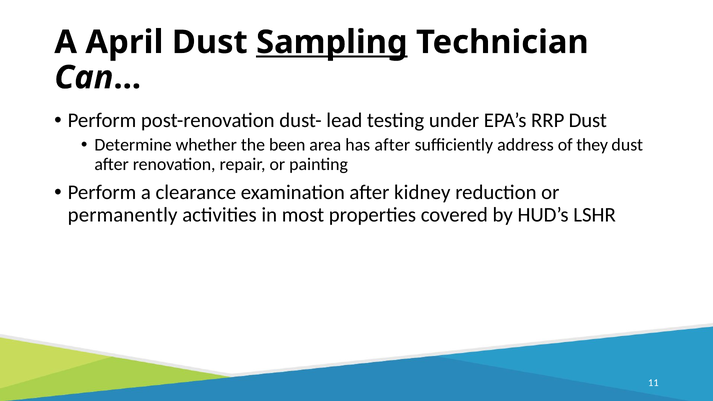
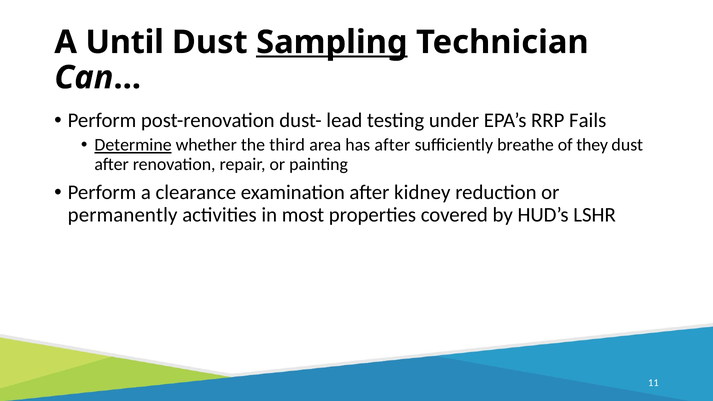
April: April -> Until
RRP Dust: Dust -> Fails
Determine underline: none -> present
been: been -> third
address: address -> breathe
